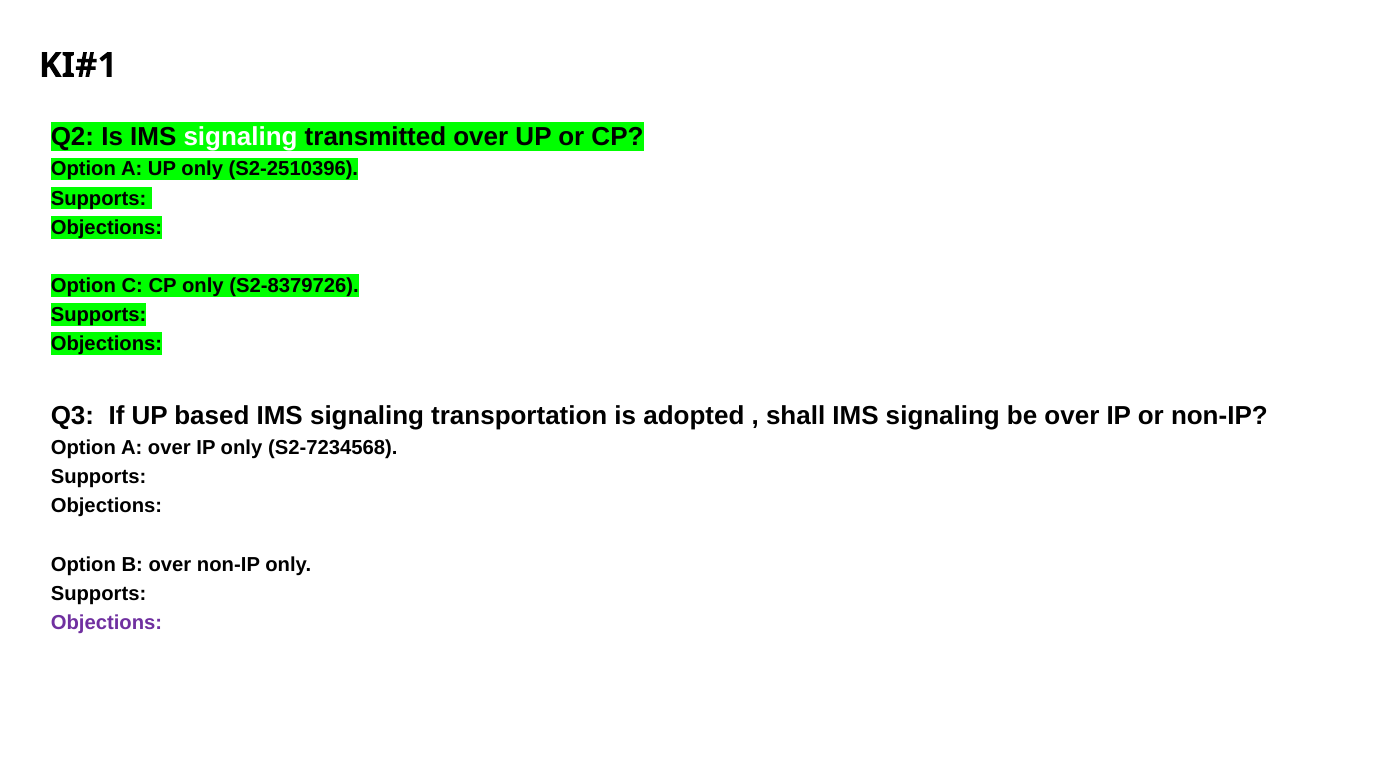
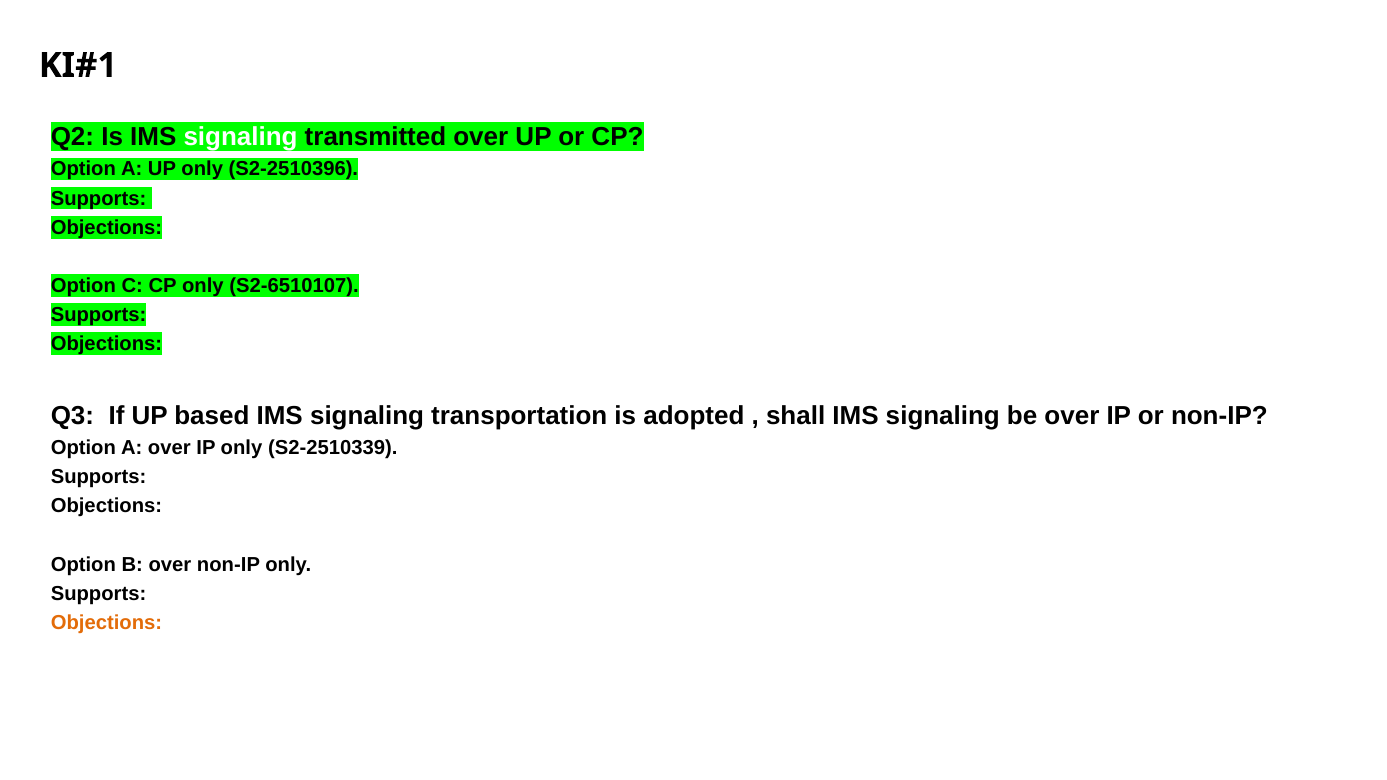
S2-8379726: S2-8379726 -> S2-6510107
S2-7234568: S2-7234568 -> S2-2510339
Objections at (106, 623) colour: purple -> orange
